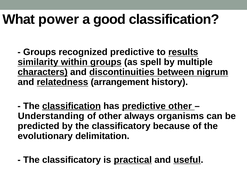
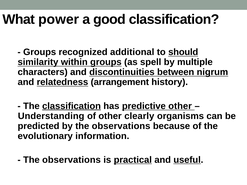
recognized predictive: predictive -> additional
results: results -> should
characters underline: present -> none
always: always -> clearly
by the classificatory: classificatory -> observations
delimitation: delimitation -> information
classificatory at (72, 160): classificatory -> observations
